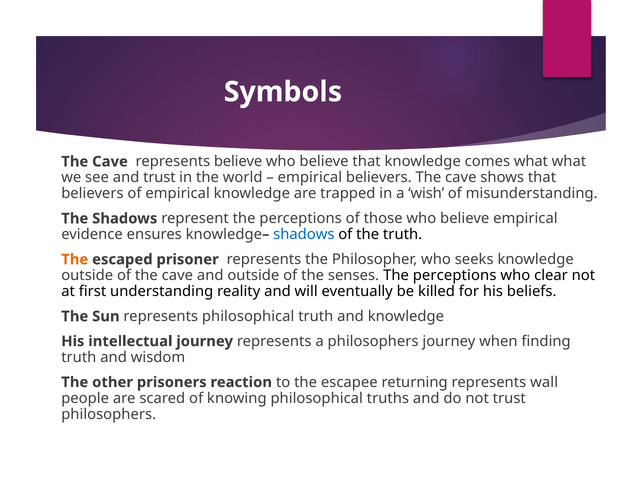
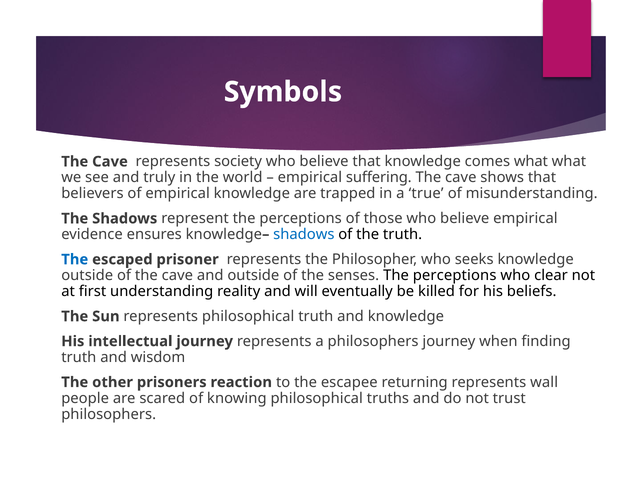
represents believe: believe -> society
and trust: trust -> truly
empirical believers: believers -> suffering
wish: wish -> true
The at (75, 259) colour: orange -> blue
